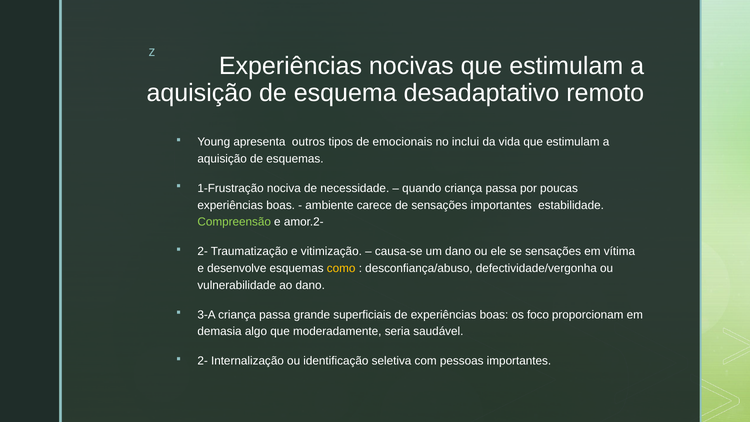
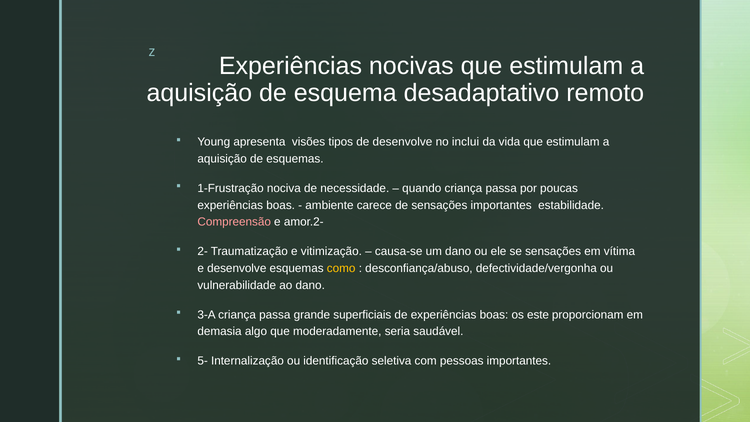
outros: outros -> visões
de emocionais: emocionais -> desenvolve
Compreensão colour: light green -> pink
foco: foco -> este
2- at (203, 361): 2- -> 5-
